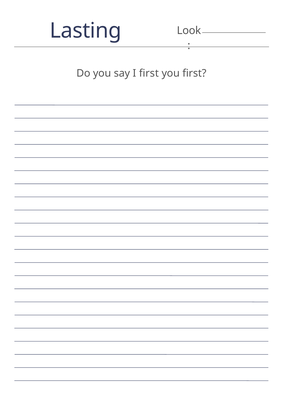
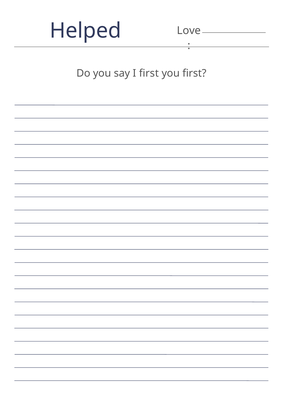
Lasting: Lasting -> Helped
Look: Look -> Love
